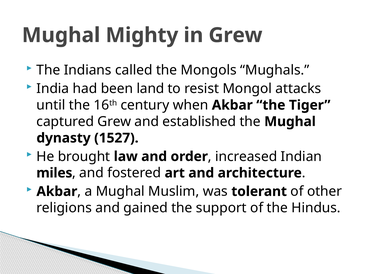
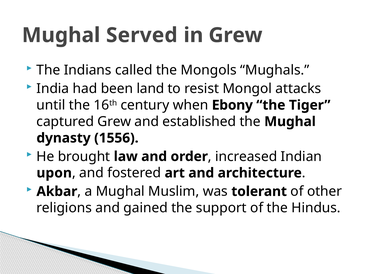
Mighty: Mighty -> Served
when Akbar: Akbar -> Ebony
1527: 1527 -> 1556
miles: miles -> upon
